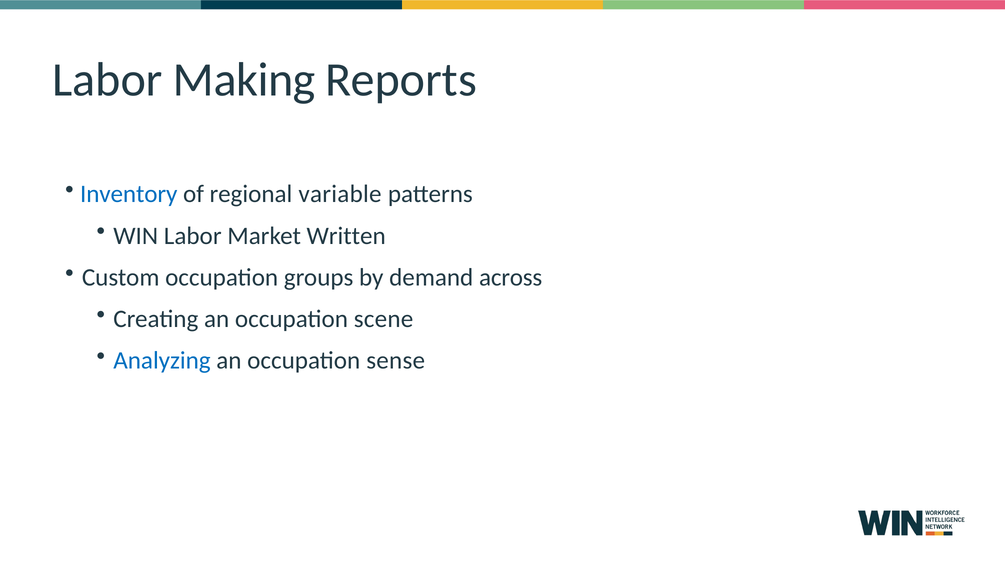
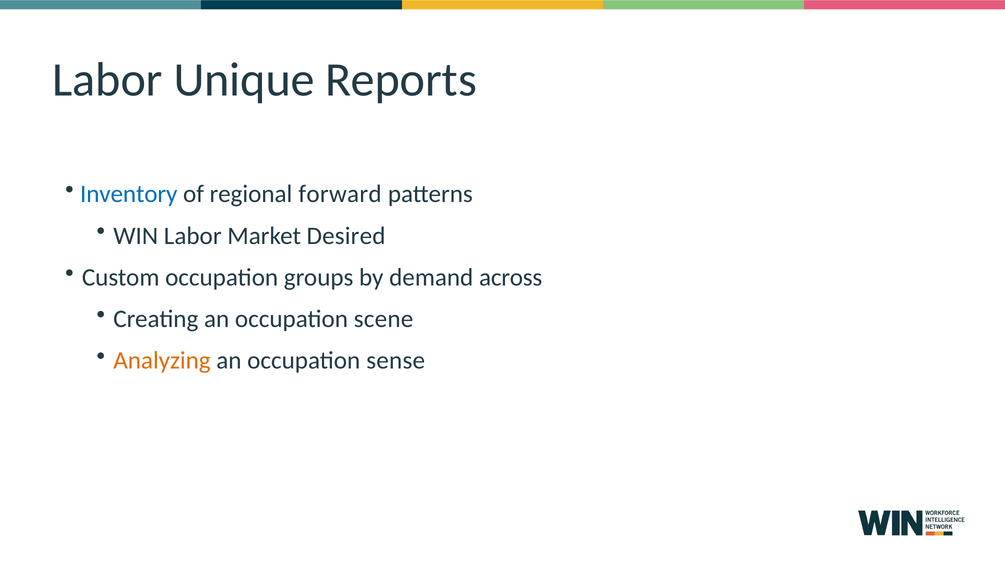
Making: Making -> Unique
variable: variable -> forward
Written: Written -> Desired
Analyzing colour: blue -> orange
